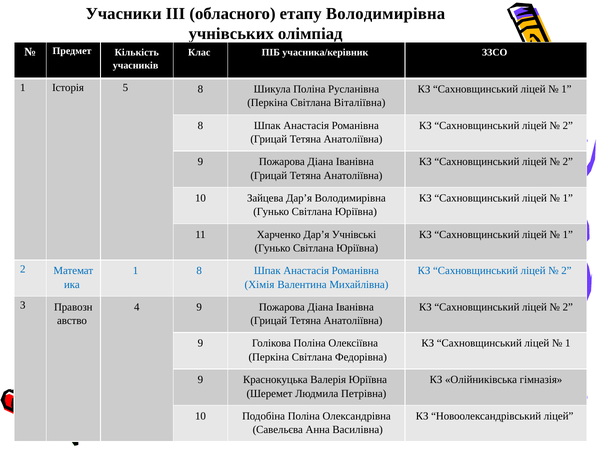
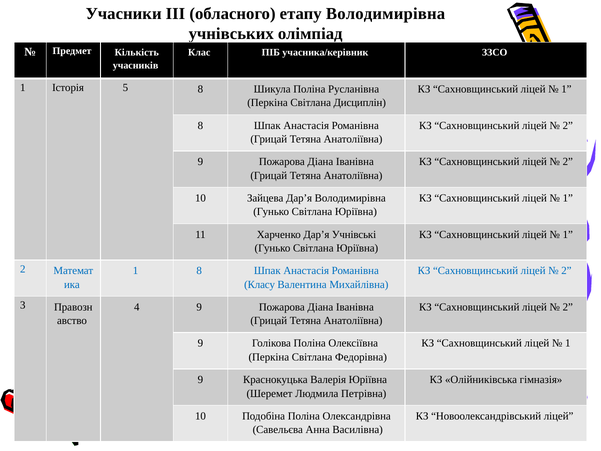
Віталіївна: Віталіївна -> Дисциплін
Хімія: Хімія -> Класу
